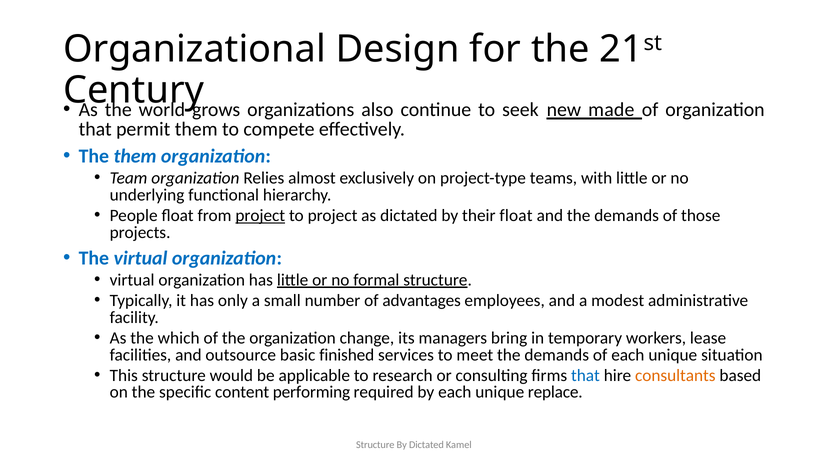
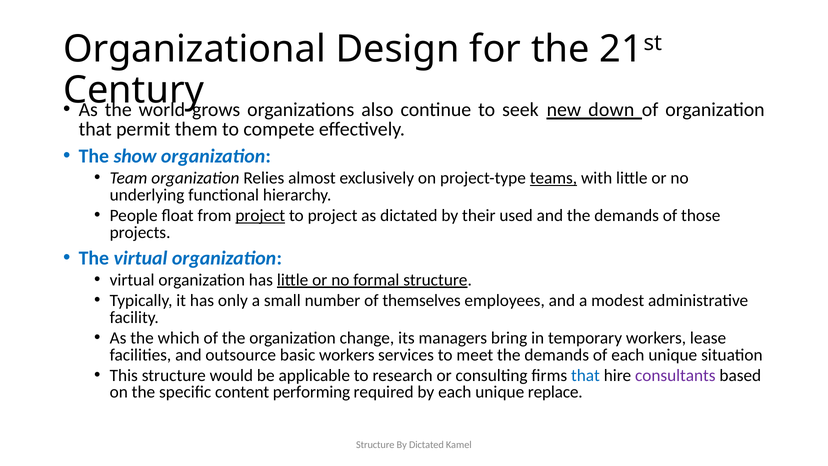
made: made -> down
The them: them -> show
teams underline: none -> present
their float: float -> used
advantages: advantages -> themselves
basic finished: finished -> workers
consultants colour: orange -> purple
